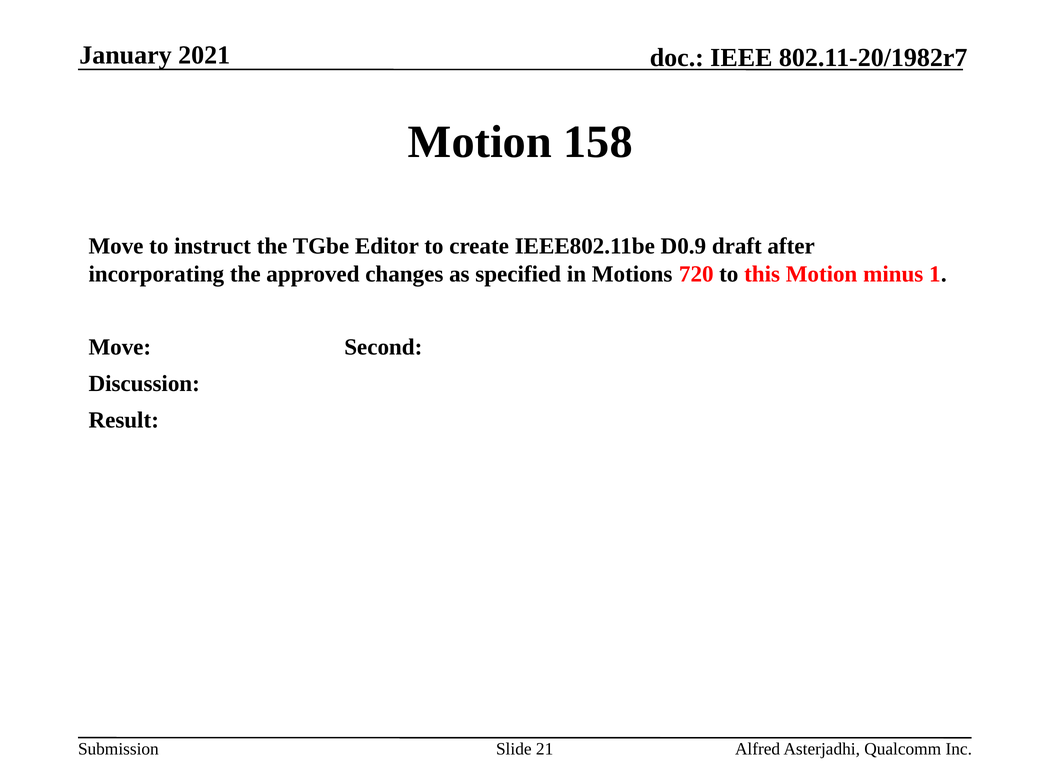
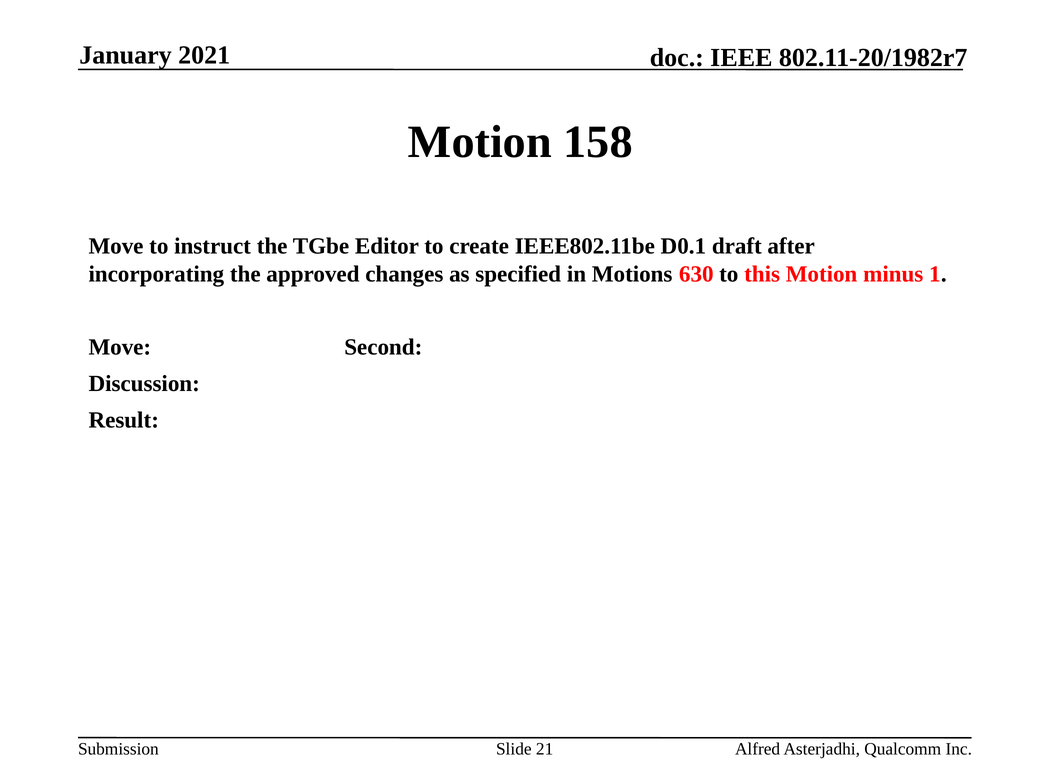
D0.9: D0.9 -> D0.1
720: 720 -> 630
